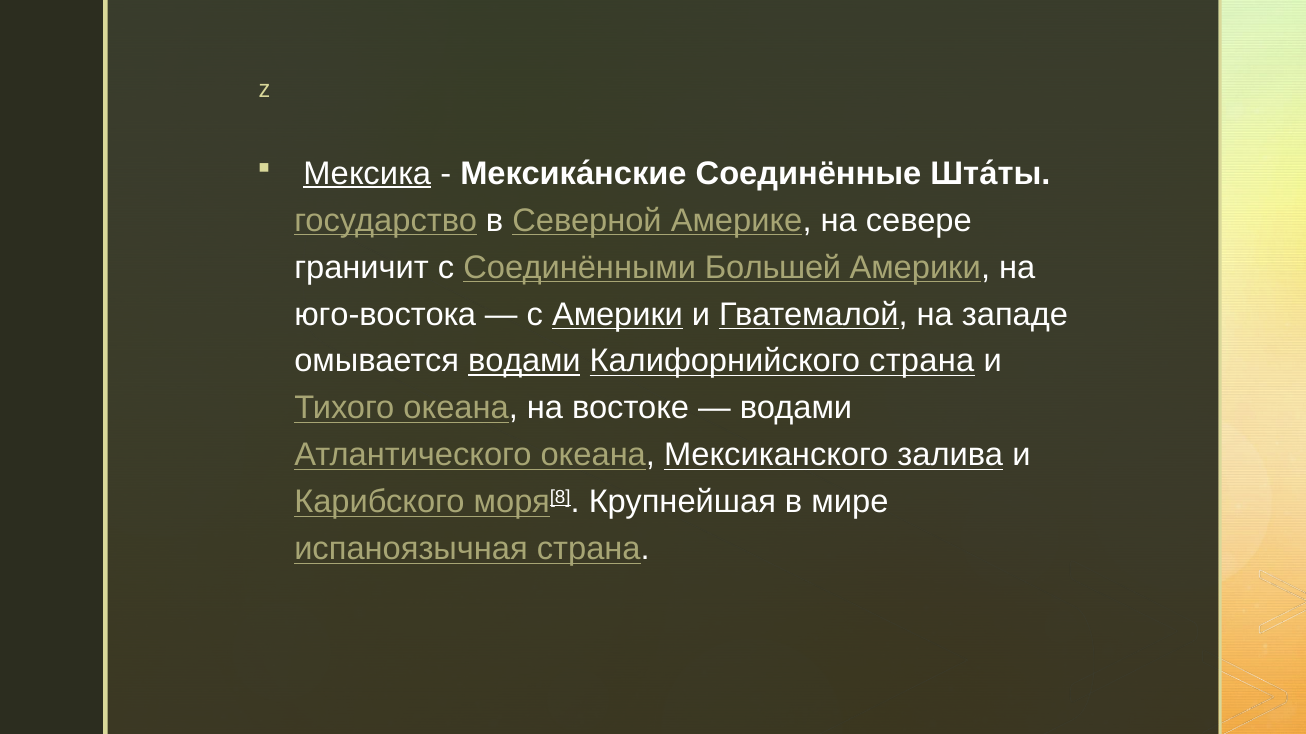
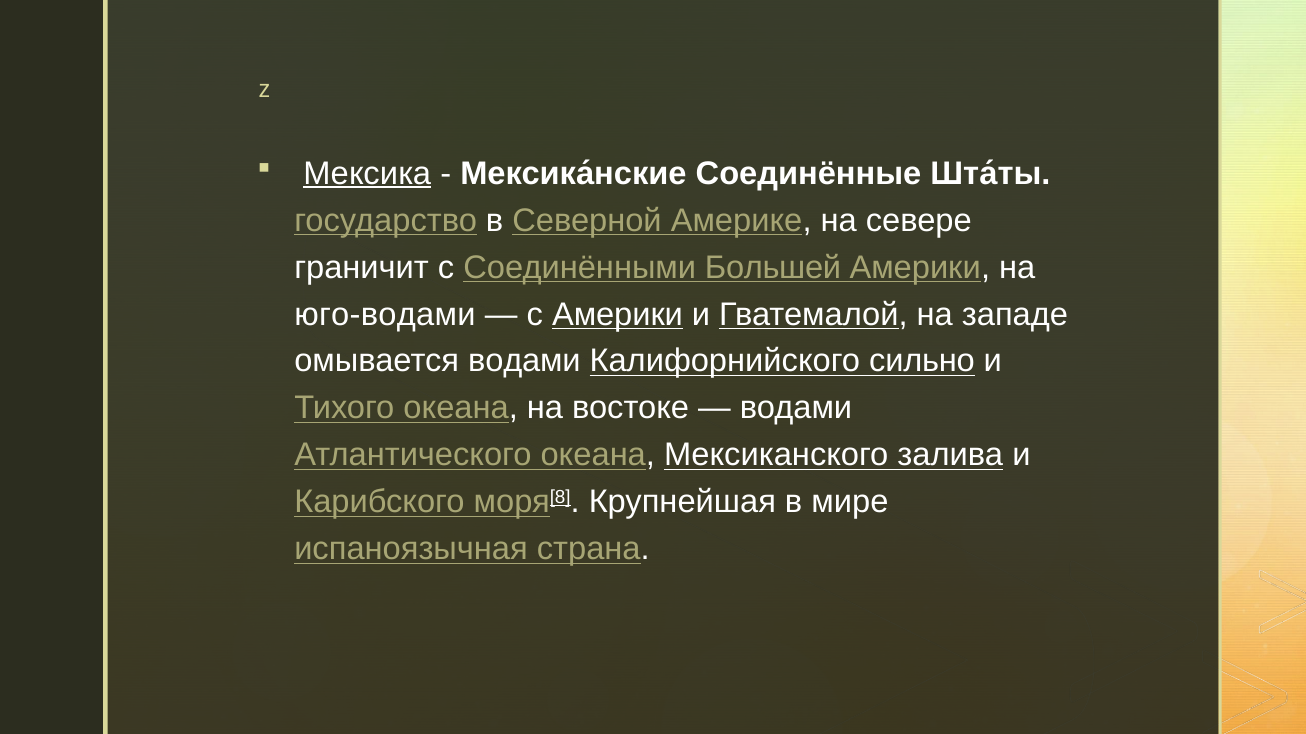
юго-востока: юго-востока -> юго-водами
водами at (524, 362) underline: present -> none
Калифорнийского страна: страна -> сильно
